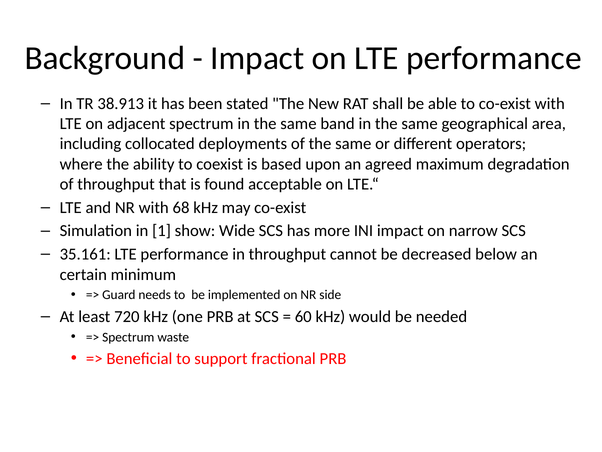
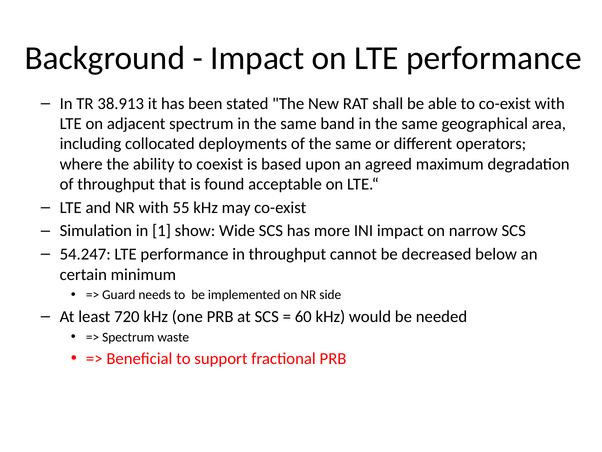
68: 68 -> 55
35.161: 35.161 -> 54.247
